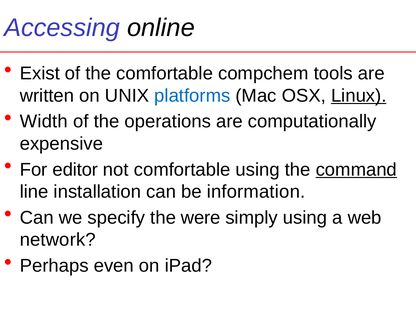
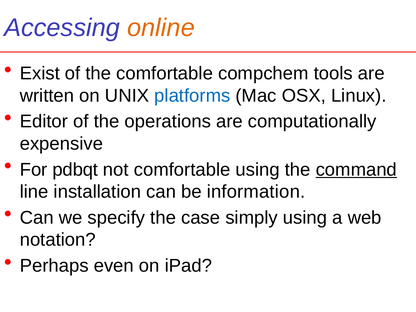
online colour: black -> orange
Linux underline: present -> none
Width: Width -> Editor
editor: editor -> pdbqt
were: were -> case
network: network -> notation
